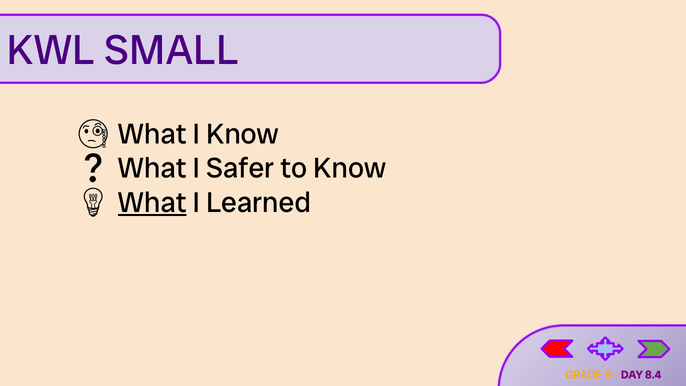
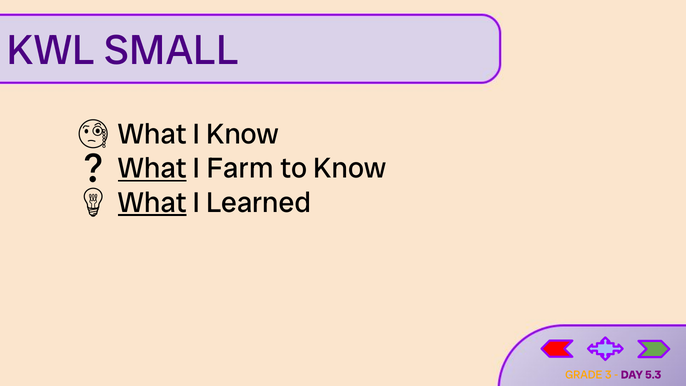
What at (152, 168) underline: none -> present
Safer: Safer -> Farm
9: 9 -> 3
8.4: 8.4 -> 5.3
